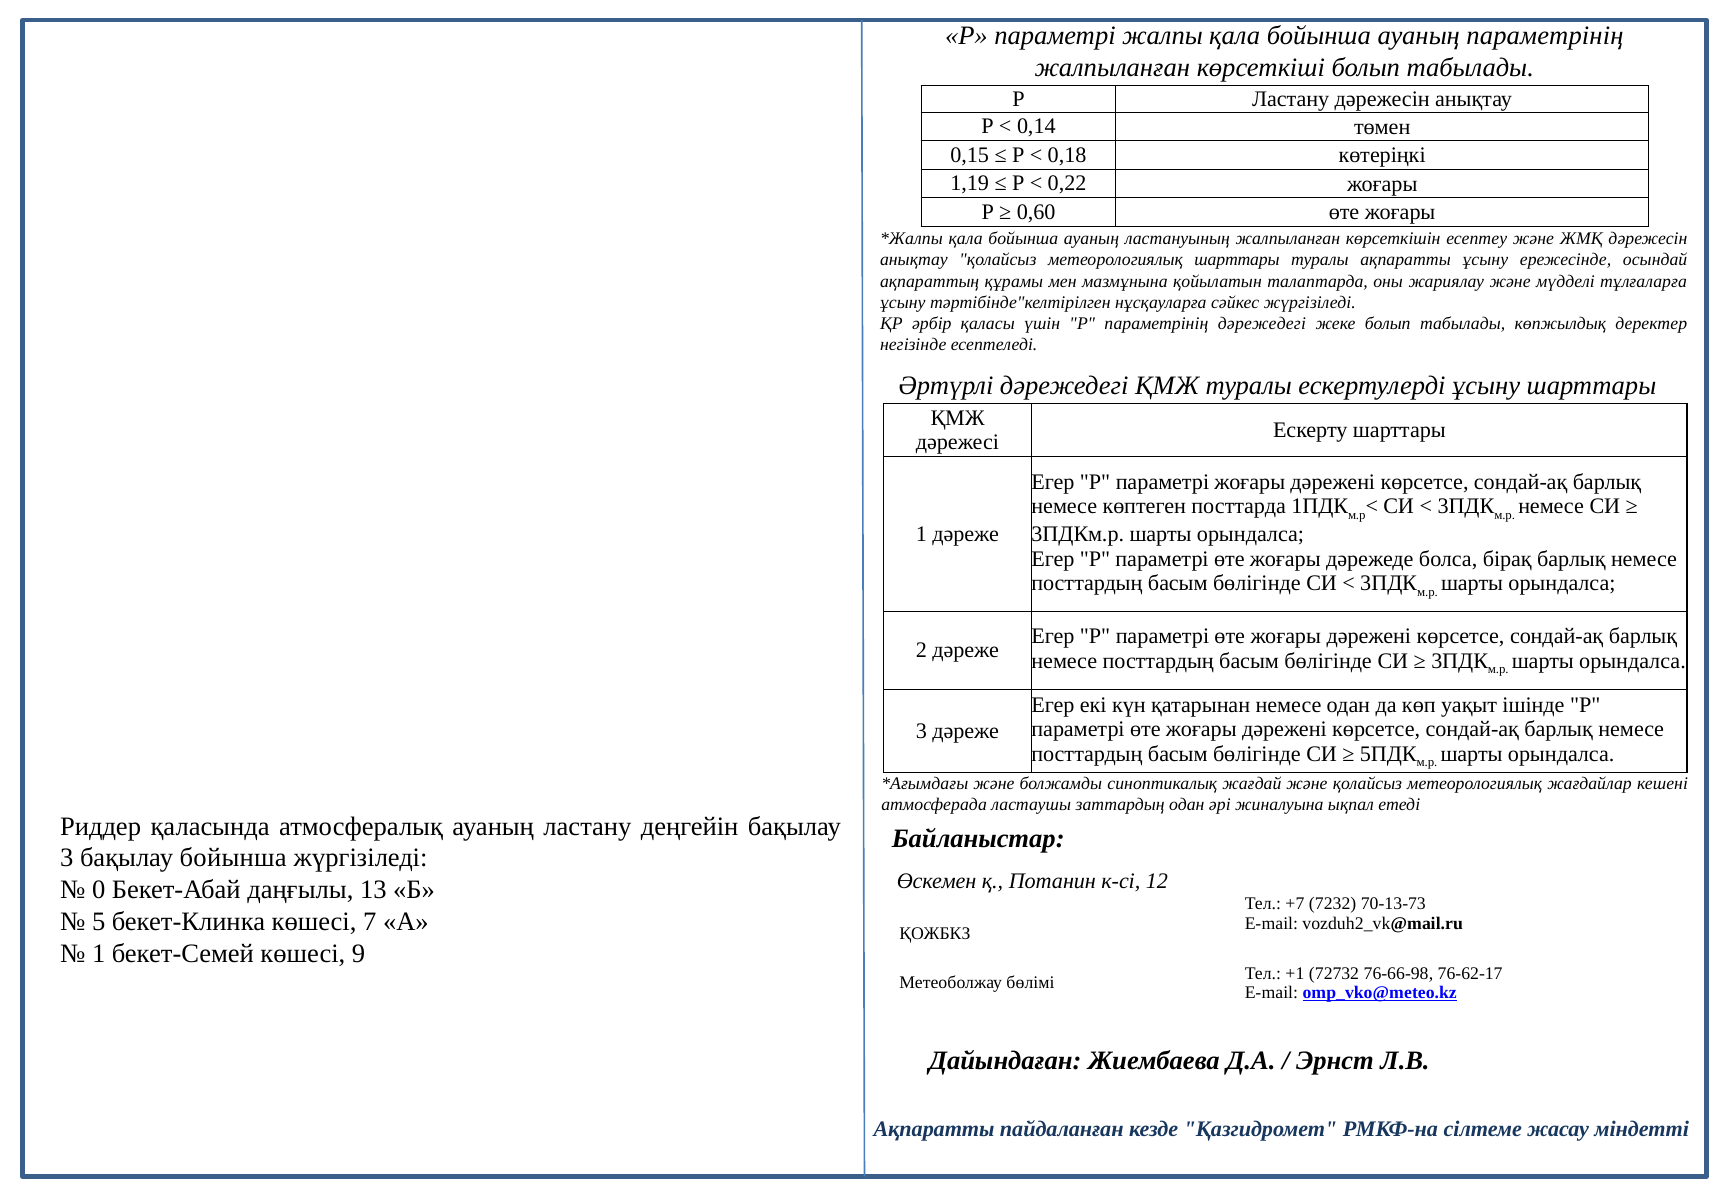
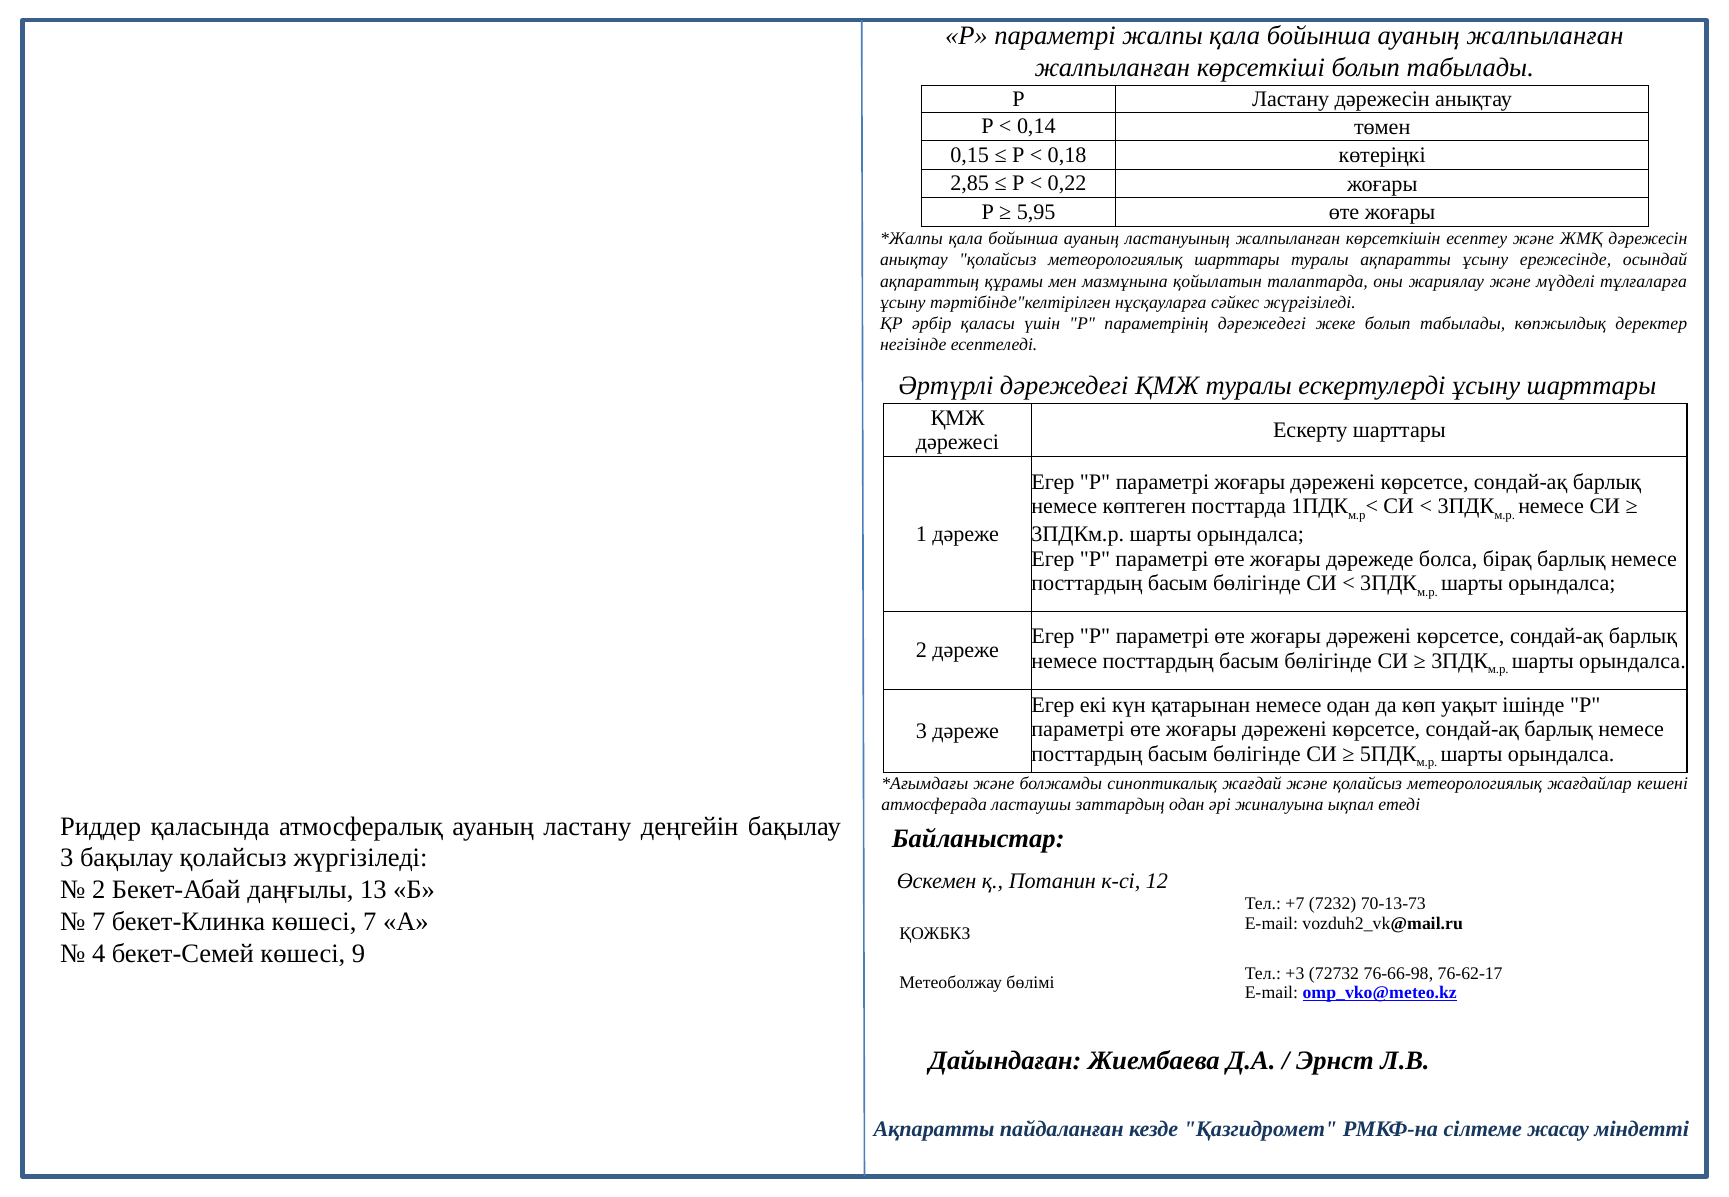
ауаның параметрінің: параметрінің -> жалпыланған
1,19: 1,19 -> 2,85
0,60: 0,60 -> 5,95
бақылау бойынша: бойынша -> қолайсыз
0 at (99, 890): 0 -> 2
5 at (99, 922): 5 -> 7
1 at (99, 954): 1 -> 4
+1: +1 -> +3
